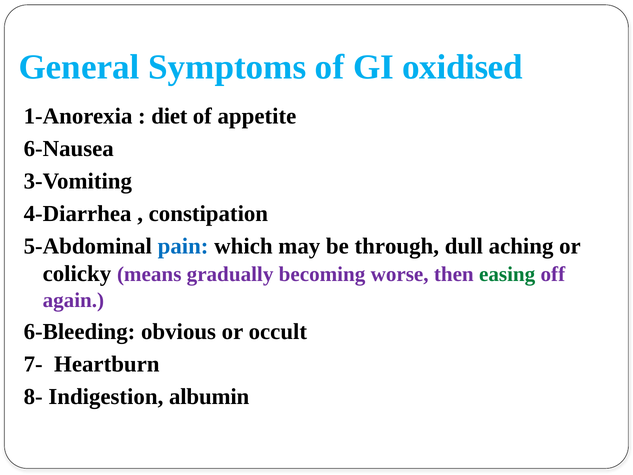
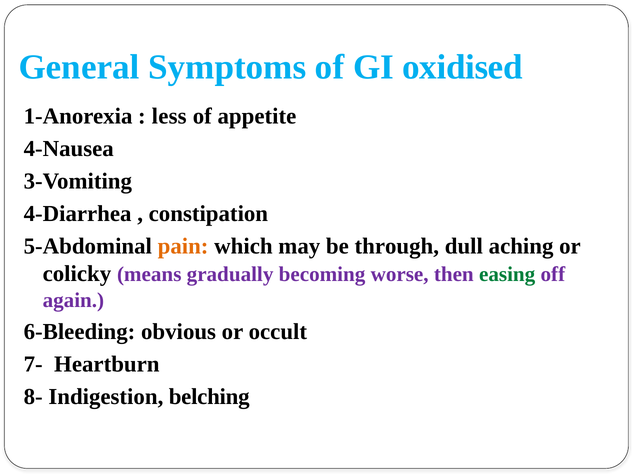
diet: diet -> less
6-Nausea: 6-Nausea -> 4-Nausea
pain colour: blue -> orange
albumin: albumin -> belching
